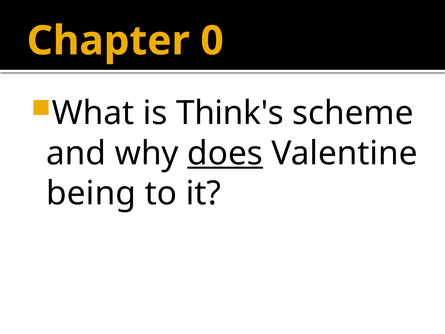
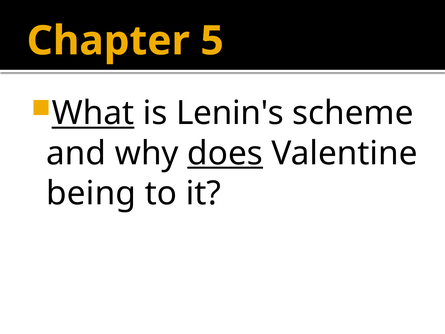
0: 0 -> 5
What underline: none -> present
Think's: Think's -> Lenin's
